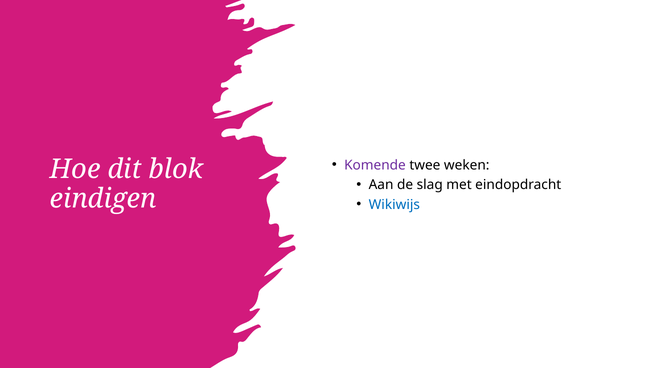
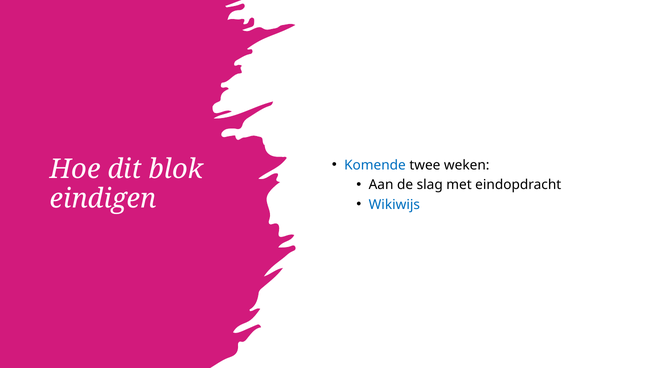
Komende colour: purple -> blue
